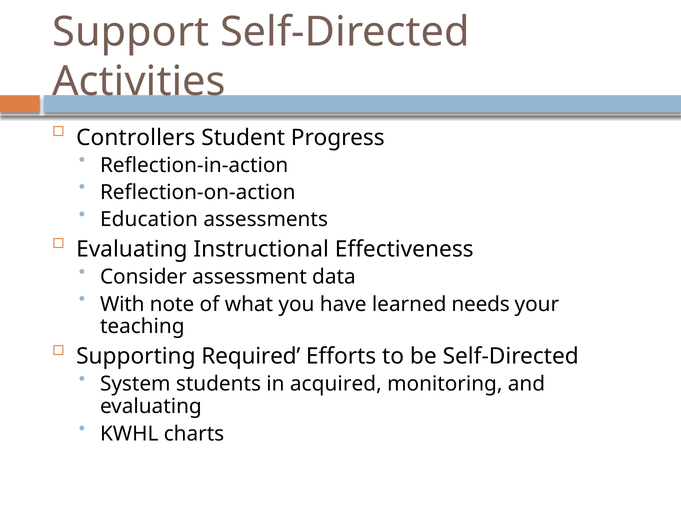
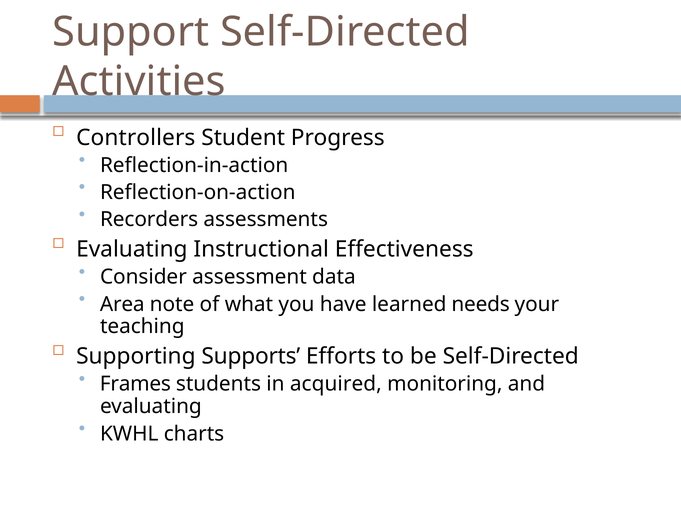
Education: Education -> Recorders
With: With -> Area
Required: Required -> Supports
System: System -> Frames
